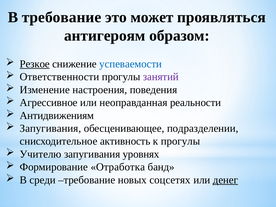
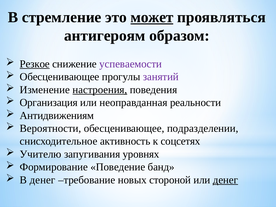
В требование: требование -> стремление
может underline: none -> present
успеваемости colour: blue -> purple
Ответственности at (59, 77): Ответственности -> Обесценивающее
настроения underline: none -> present
Агрессивное: Агрессивное -> Организация
Запугивания at (50, 128): Запугивания -> Вероятности
к прогулы: прогулы -> соцсетях
Отработка: Отработка -> Поведение
В среди: среди -> денег
соцсетях: соцсетях -> стороной
